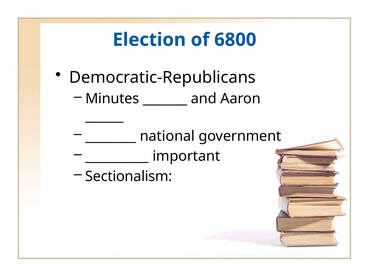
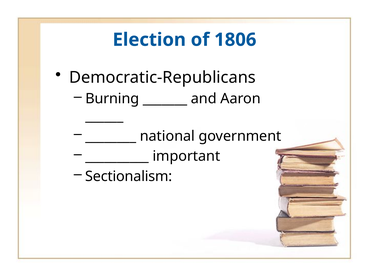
6800: 6800 -> 1806
Minutes: Minutes -> Burning
